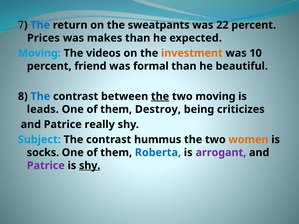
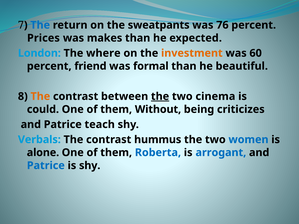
22: 22 -> 76
Moving at (39, 53): Moving -> London
videos: videos -> where
10: 10 -> 60
The at (40, 96) colour: blue -> orange
two moving: moving -> cinema
leads: leads -> could
Destroy: Destroy -> Without
really: really -> teach
Subject: Subject -> Verbals
women colour: orange -> blue
socks: socks -> alone
arrogant colour: purple -> blue
Patrice at (46, 166) colour: purple -> blue
shy at (90, 166) underline: present -> none
